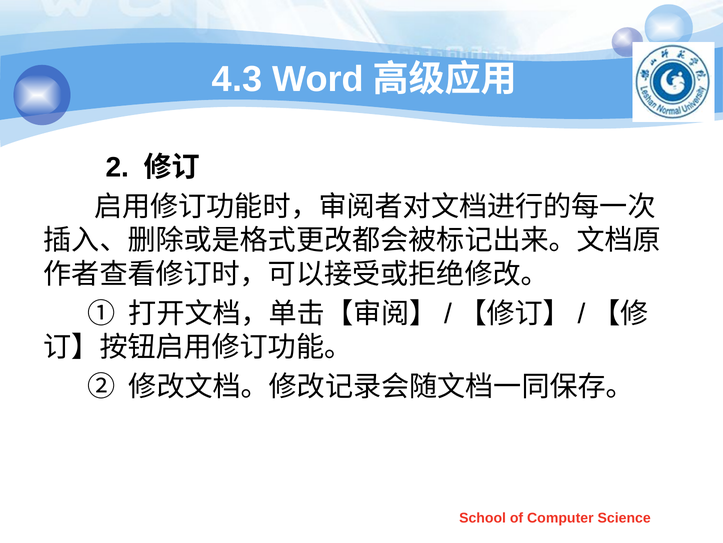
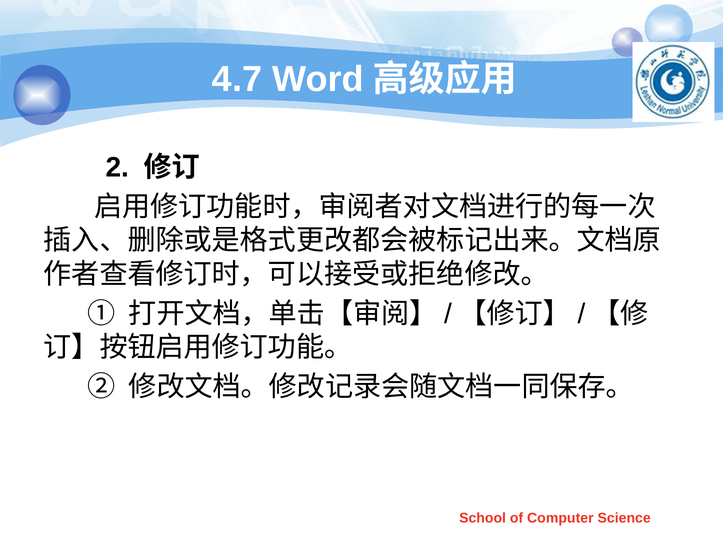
4.3: 4.3 -> 4.7
